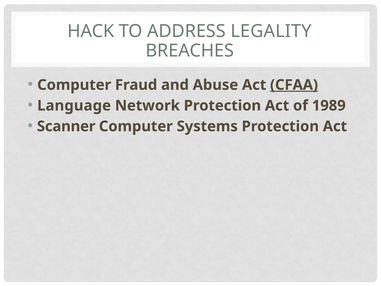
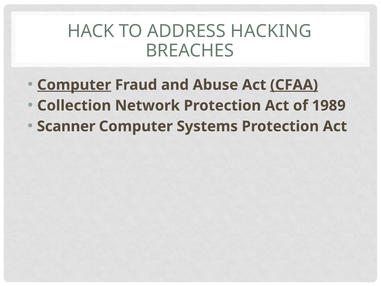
LEGALITY: LEGALITY -> HACKING
Computer at (74, 85) underline: none -> present
Language: Language -> Collection
